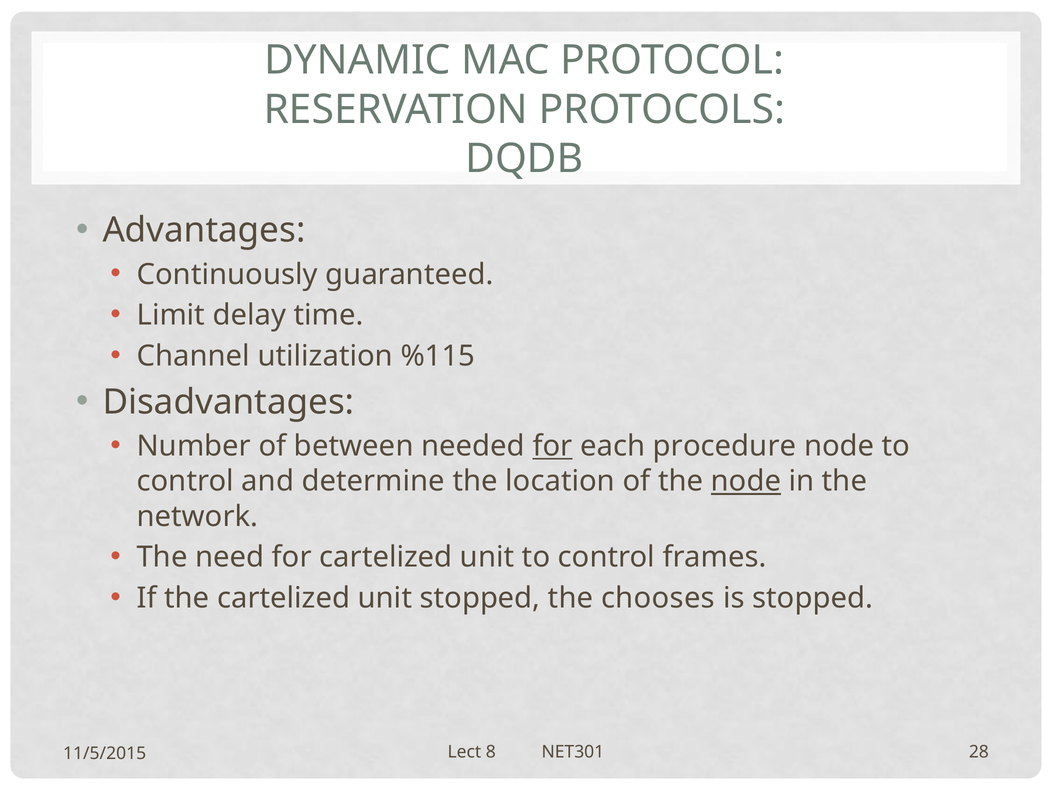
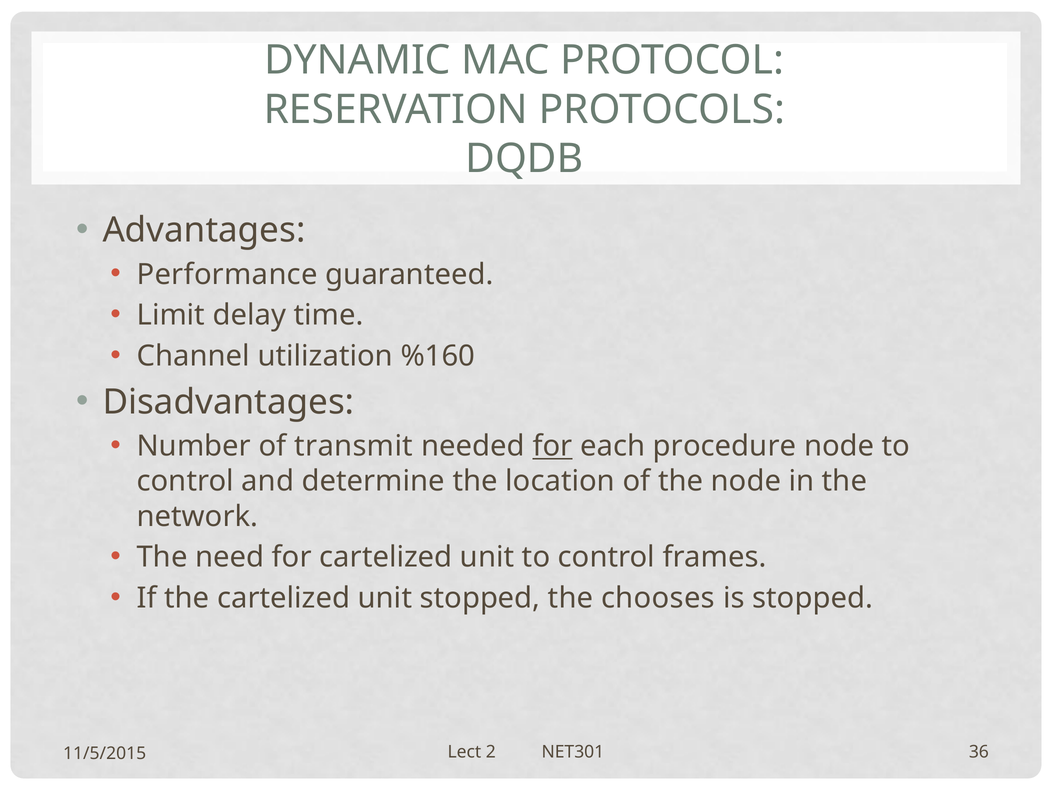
Continuously: Continuously -> Performance
%115: %115 -> %160
between: between -> transmit
node at (746, 481) underline: present -> none
8: 8 -> 2
28: 28 -> 36
